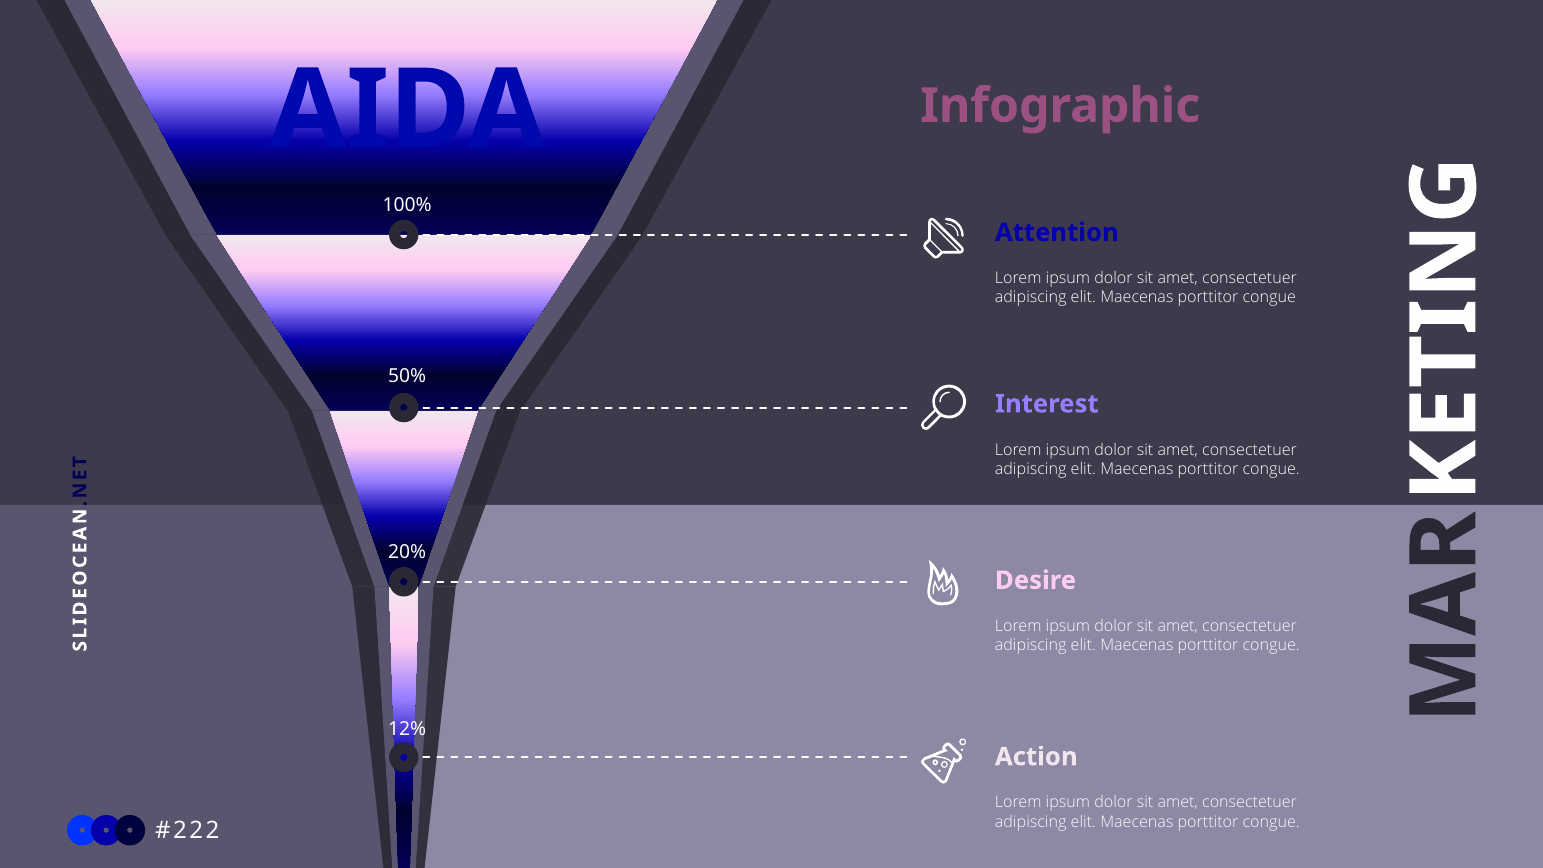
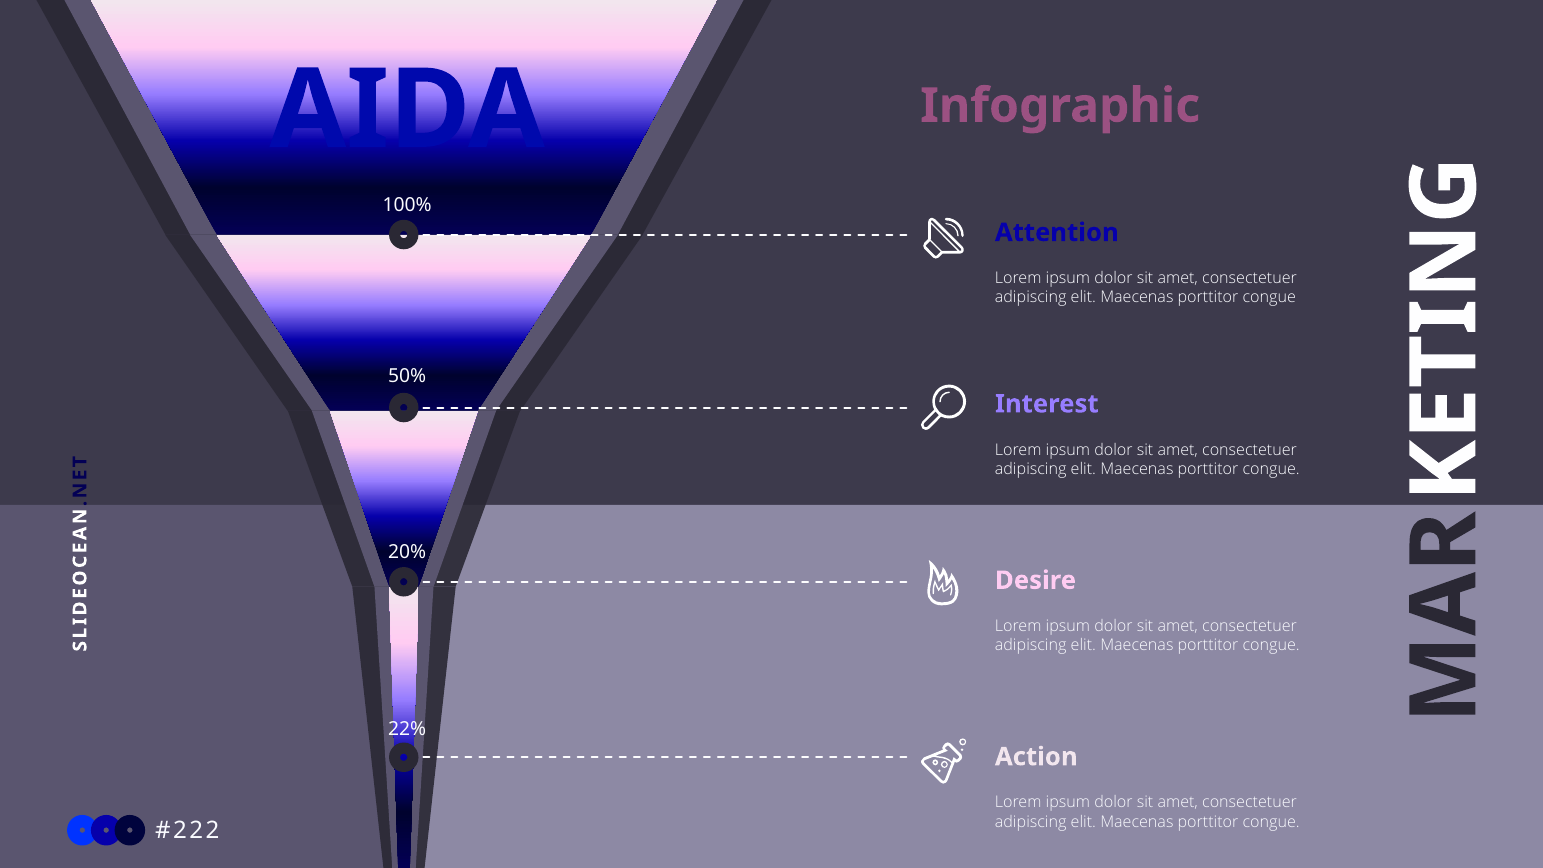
12%: 12% -> 22%
